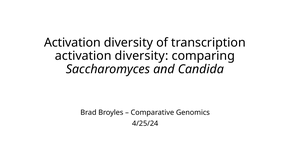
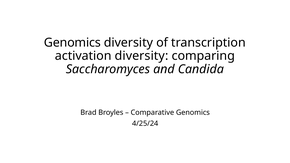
Activation at (72, 43): Activation -> Genomics
